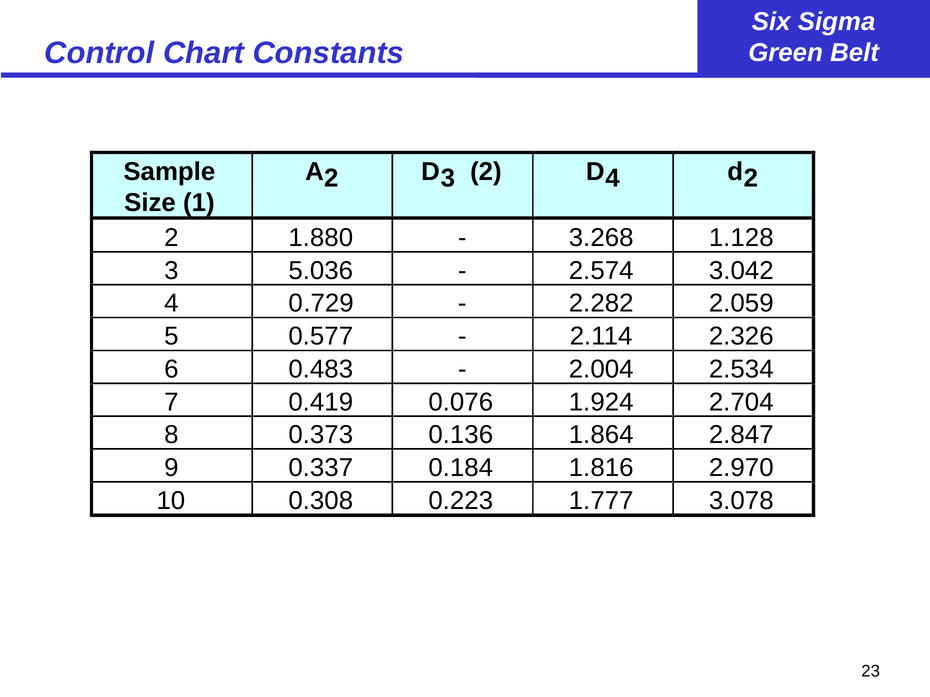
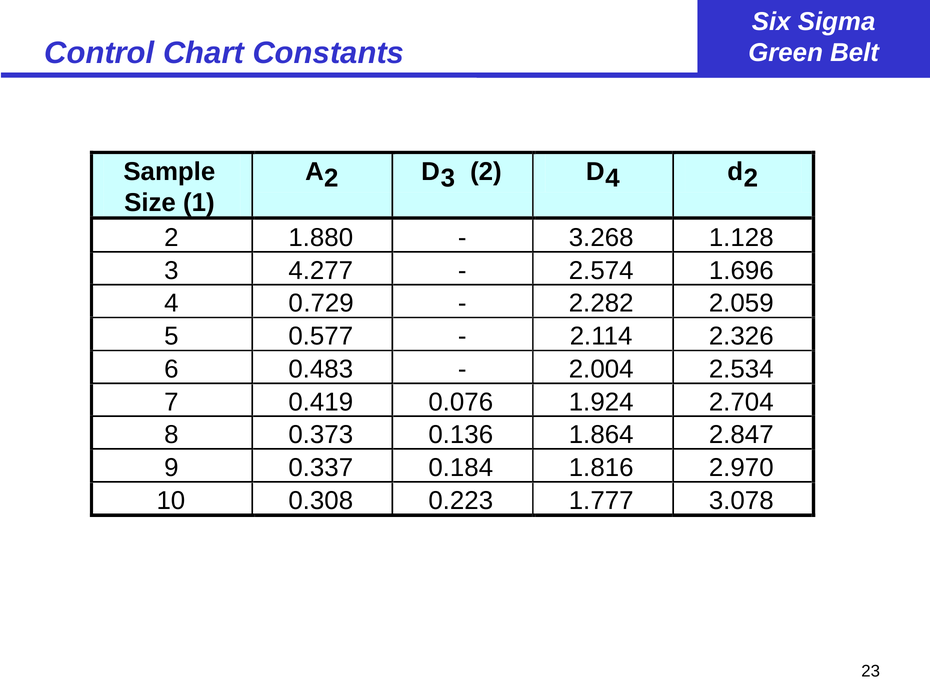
5.036: 5.036 -> 4.277
3.042: 3.042 -> 1.696
